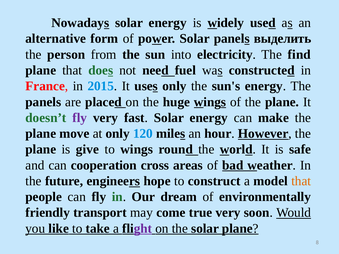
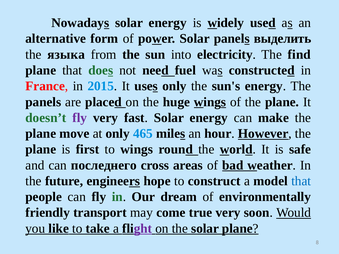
person: person -> языка
120: 120 -> 465
give: give -> first
cooperation: cooperation -> последнего
that at (301, 181) colour: orange -> blue
